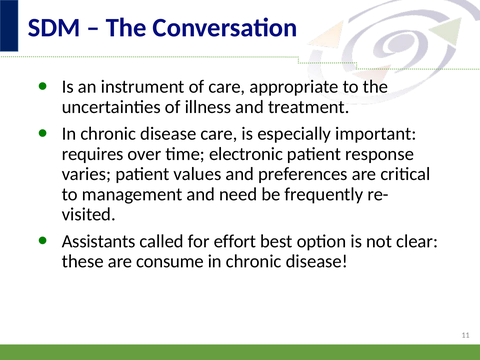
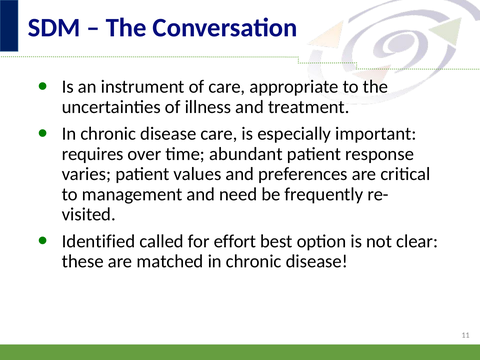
electronic: electronic -> abundant
Assistants: Assistants -> Identified
consume: consume -> matched
